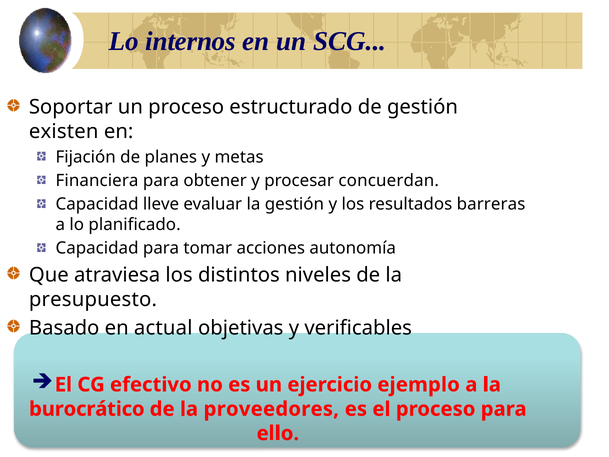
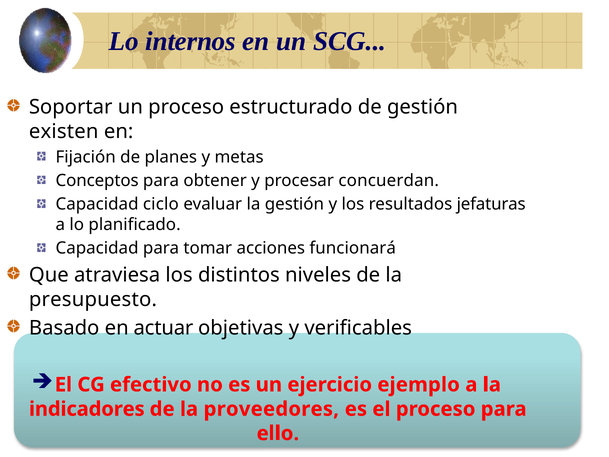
Financiera: Financiera -> Conceptos
lleve: lleve -> ciclo
barreras: barreras -> jefaturas
autonomía: autonomía -> funcionará
actual: actual -> actuar
burocrático: burocrático -> indicadores
